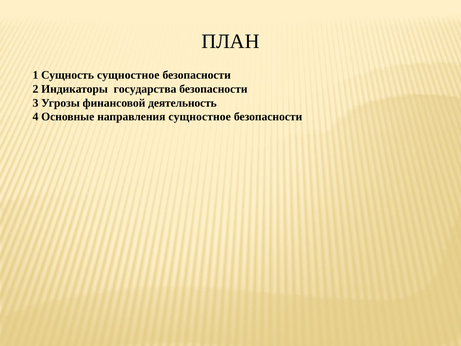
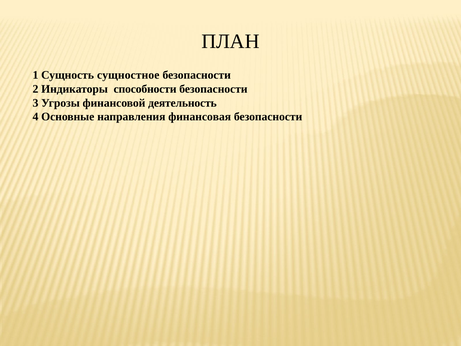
государства: государства -> способности
направления сущностное: сущностное -> финансовая
